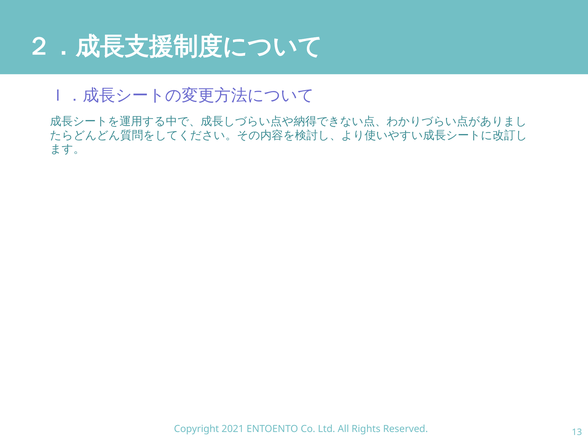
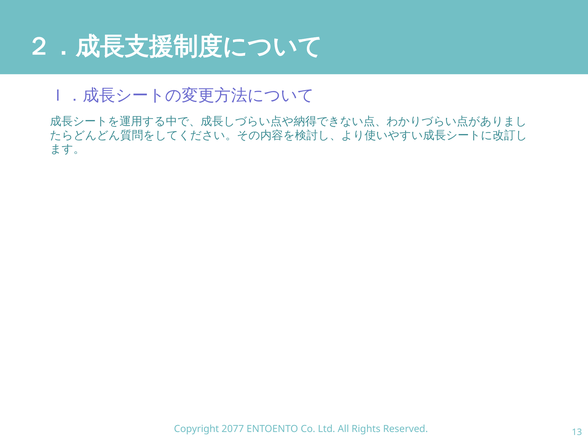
2021: 2021 -> 2077
